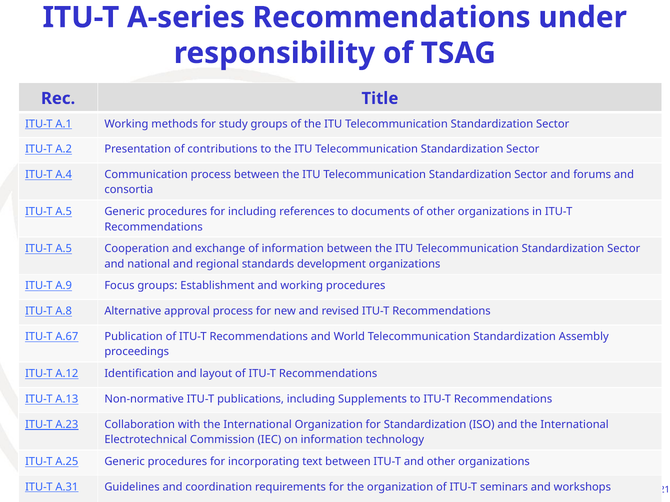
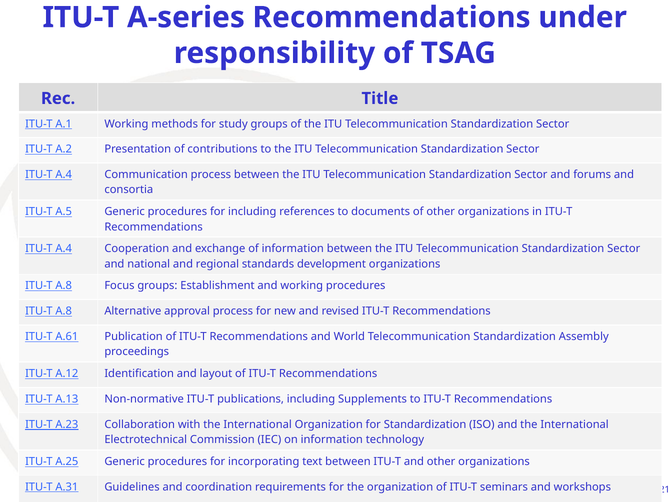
A.5 at (64, 249): A.5 -> A.4
A.9 at (64, 286): A.9 -> A.8
A.67: A.67 -> A.61
